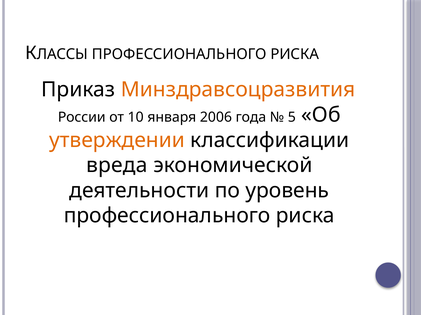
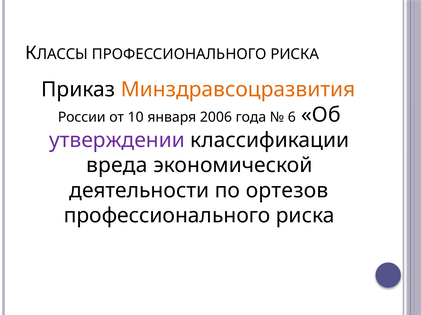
5: 5 -> 6
утверждении colour: orange -> purple
уровень: уровень -> ортезов
